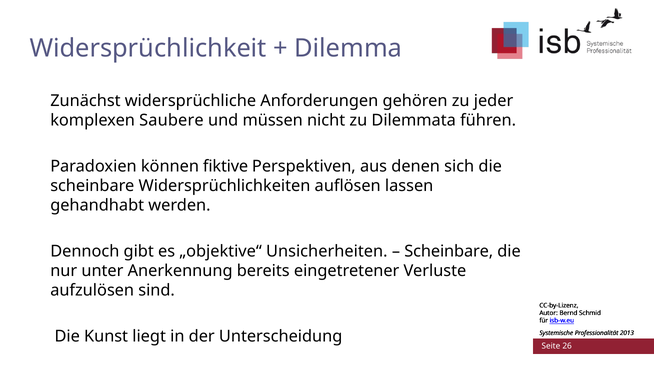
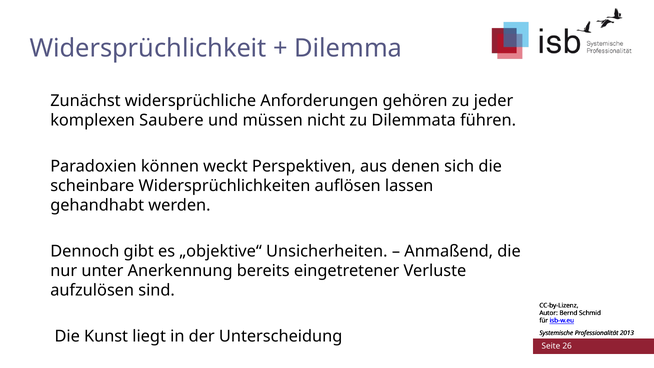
fiktive: fiktive -> weckt
Scheinbare at (449, 251): Scheinbare -> Anmaßend
